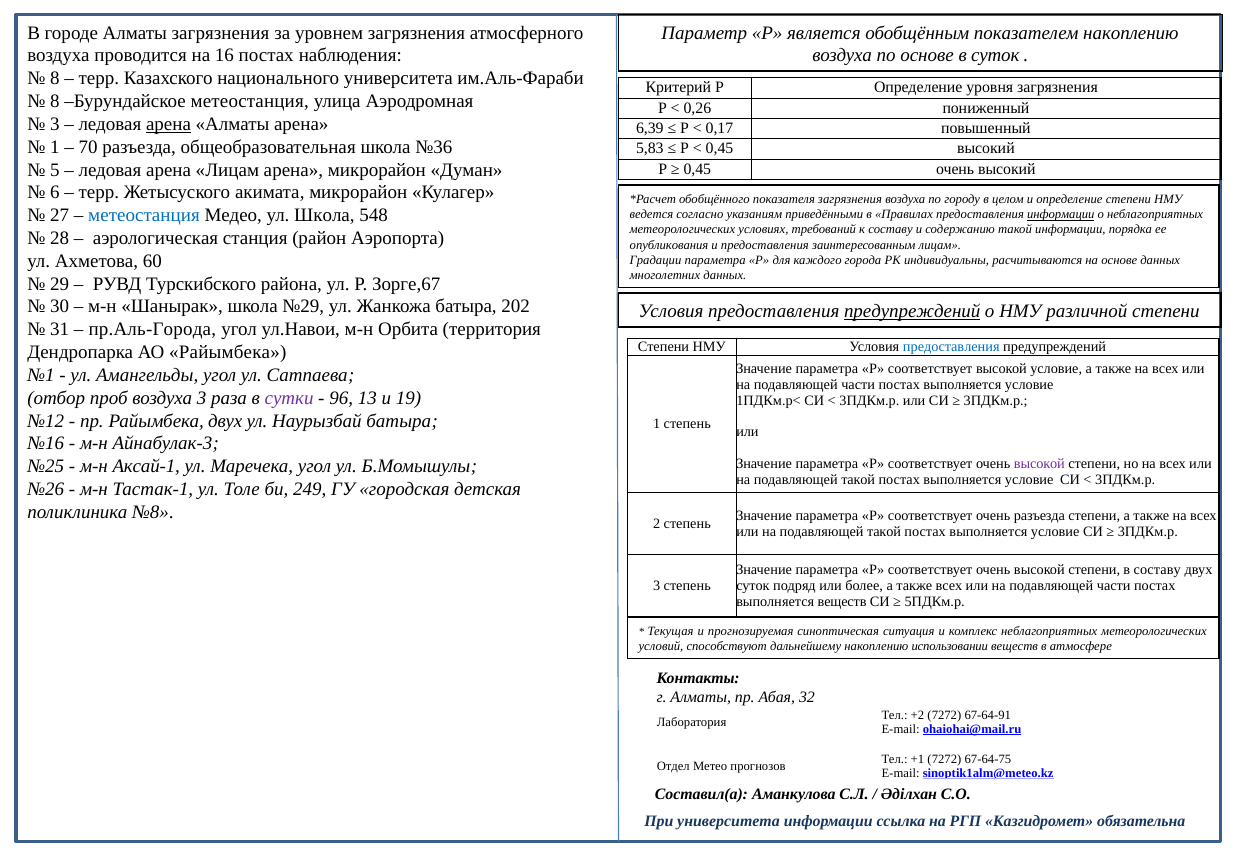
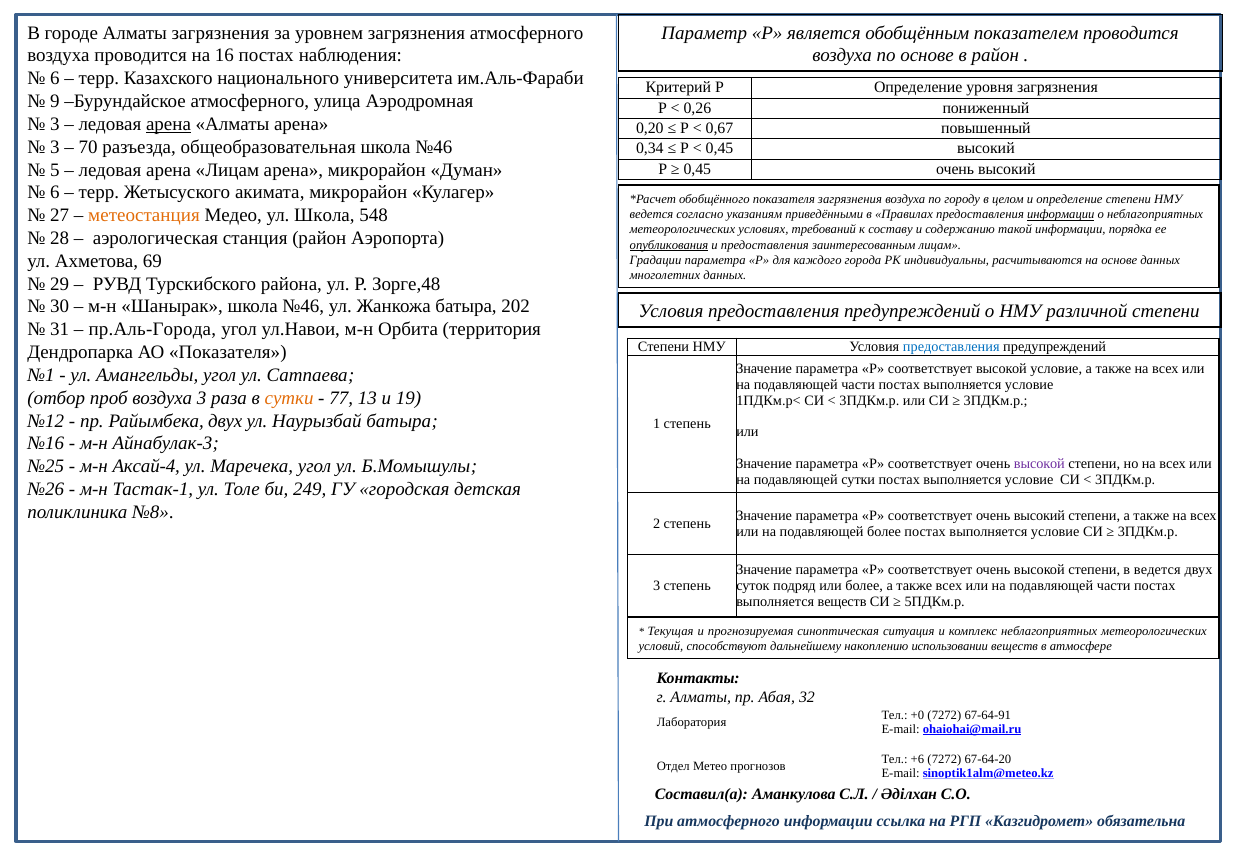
показателем накоплению: накоплению -> проводится
в суток: суток -> район
8 at (55, 78): 8 -> 6
8 at (55, 101): 8 -> 9
Бурундайское метеостанция: метеостанция -> атмосферного
6,39: 6,39 -> 0,20
0,17: 0,17 -> 0,67
1 at (55, 147): 1 -> 3
общеобразовательная школа №36: №36 -> №46
5,83: 5,83 -> 0,34
метеостанция at (144, 215) colour: blue -> orange
опубликования underline: none -> present
60: 60 -> 69
Зорге,67: Зорге,67 -> Зорге,48
Шанырак школа №29: №29 -> №46
предупреждений at (912, 312) underline: present -> none
АО Райымбека: Райымбека -> Показателя
сутки at (289, 398) colour: purple -> orange
96: 96 -> 77
Аксай-1: Аксай-1 -> Аксай-4
такой at (858, 480): такой -> сутки
соответствует очень разъезда: разъезда -> высокий
такой at (884, 532): такой -> более
в составу: составу -> ведется
+2: +2 -> +0
+1: +1 -> +6
67-64-75: 67-64-75 -> 67-64-20
При университета: университета -> атмосферного
